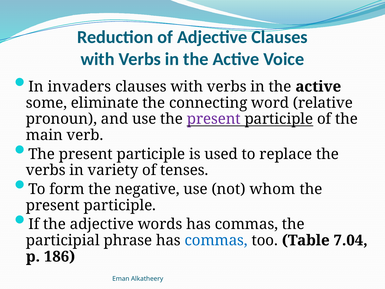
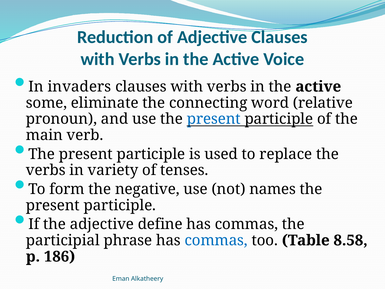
present at (214, 119) colour: purple -> blue
whom: whom -> names
words: words -> define
7.04: 7.04 -> 8.58
